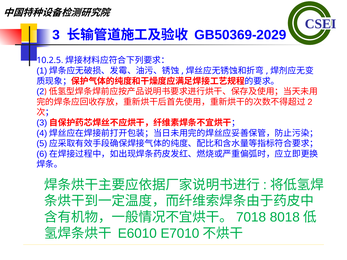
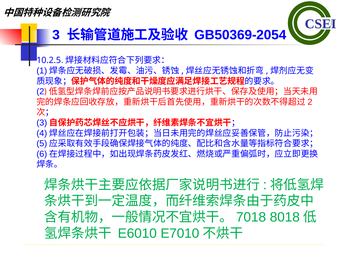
GB50369-2029: GB50369-2029 -> GB50369-2054
